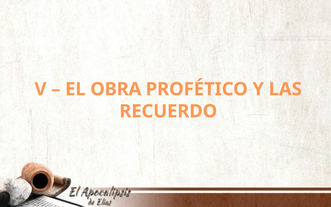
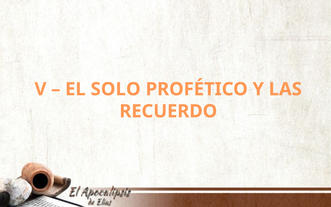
OBRA: OBRA -> SOLO
